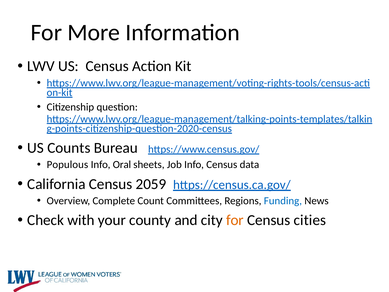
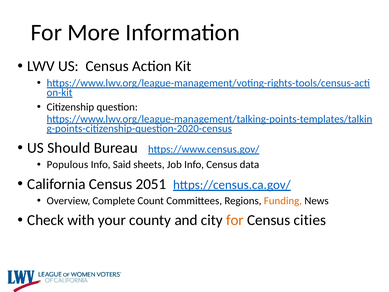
Counts: Counts -> Should
Oral: Oral -> Said
2059: 2059 -> 2051
Funding colour: blue -> orange
